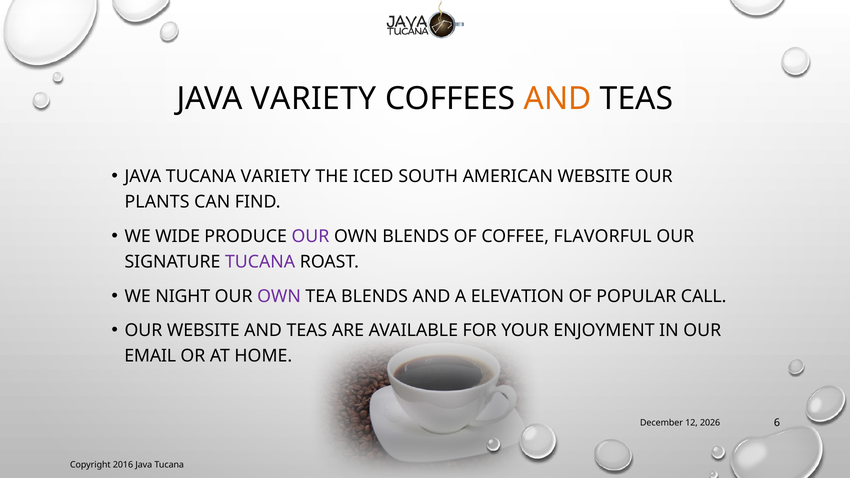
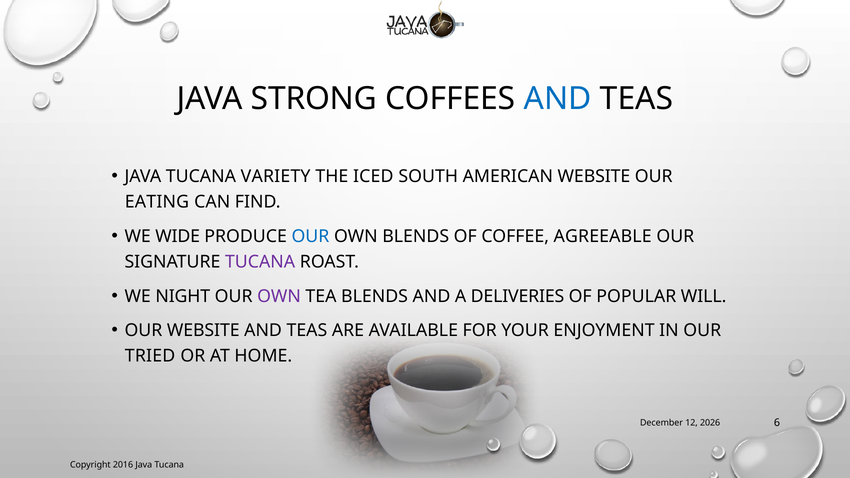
JAVA VARIETY: VARIETY -> STRONG
AND at (558, 99) colour: orange -> blue
PLANTS: PLANTS -> EATING
OUR at (310, 236) colour: purple -> blue
FLAVORFUL: FLAVORFUL -> AGREEABLE
ELEVATION: ELEVATION -> DELIVERIES
CALL: CALL -> WILL
EMAIL: EMAIL -> TRIED
